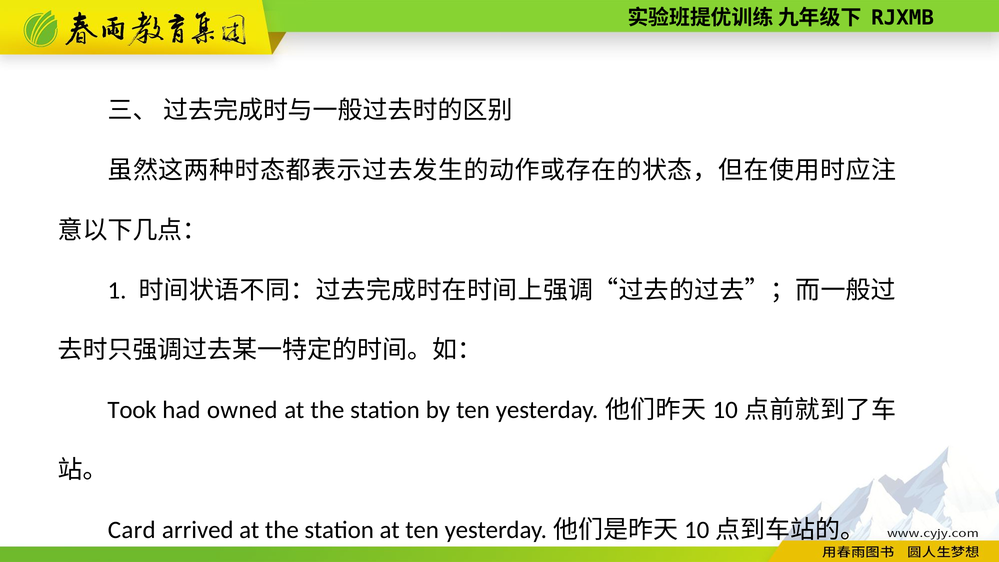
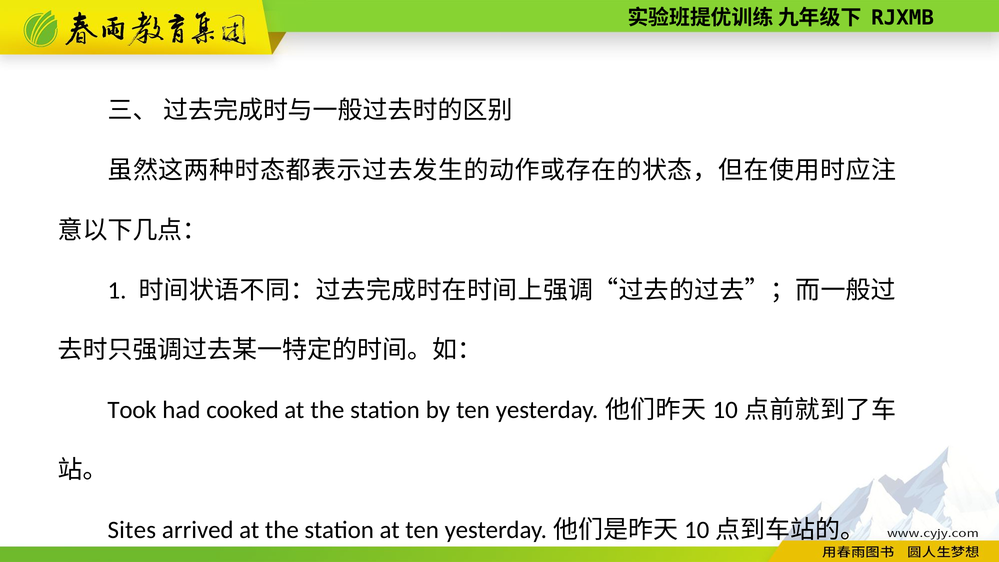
owned: owned -> cooked
Card: Card -> Sites
